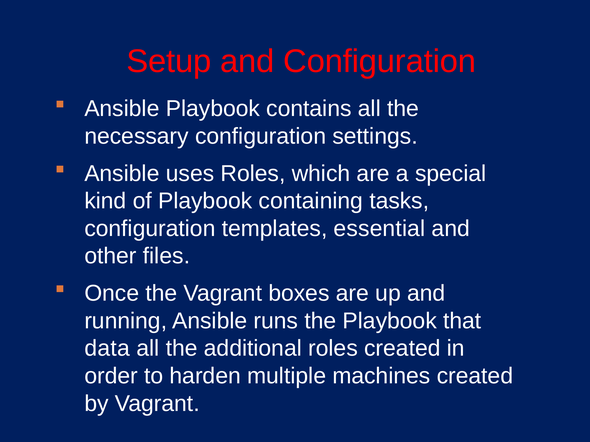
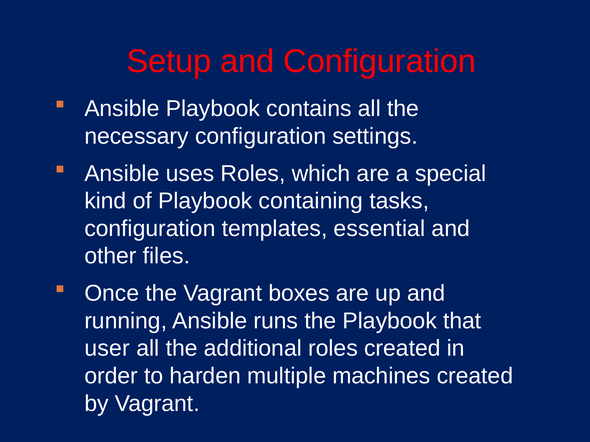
data: data -> user
